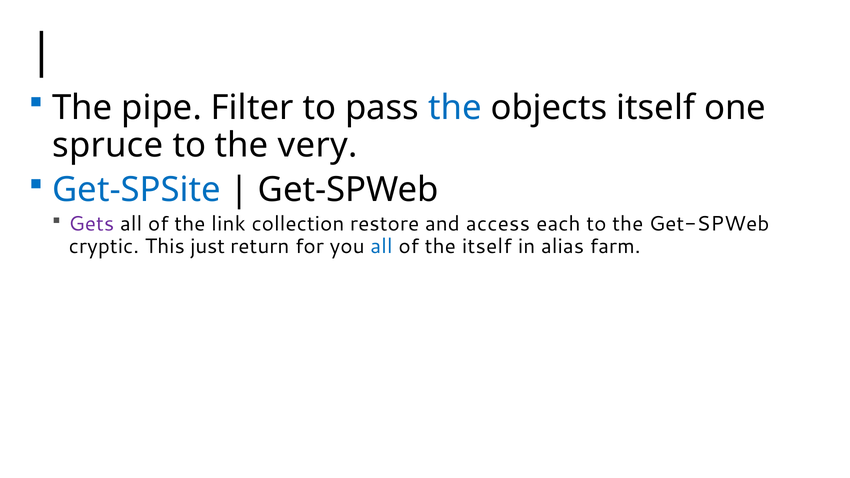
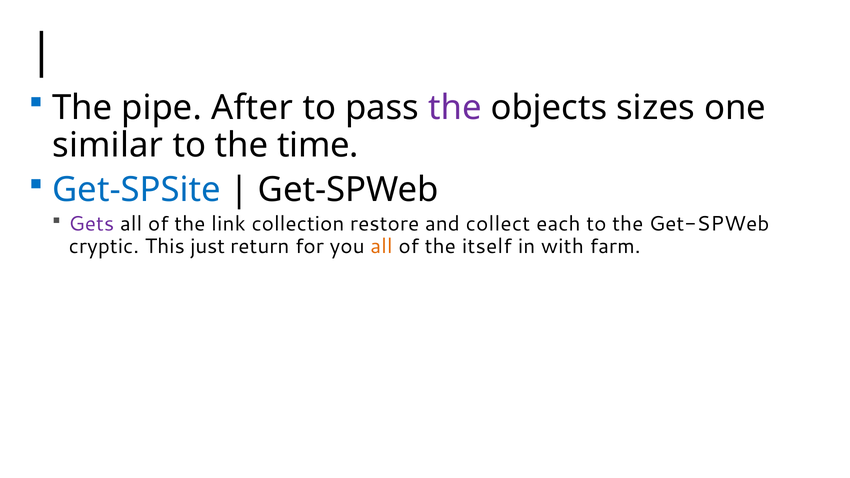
Filter: Filter -> After
the at (455, 108) colour: blue -> purple
objects itself: itself -> sizes
spruce: spruce -> similar
very: very -> time
access: access -> collect
all at (381, 246) colour: blue -> orange
alias: alias -> with
